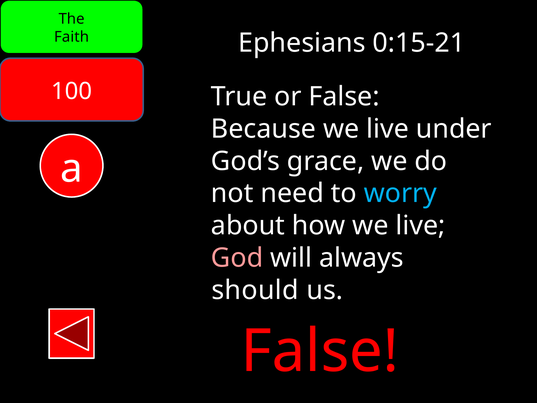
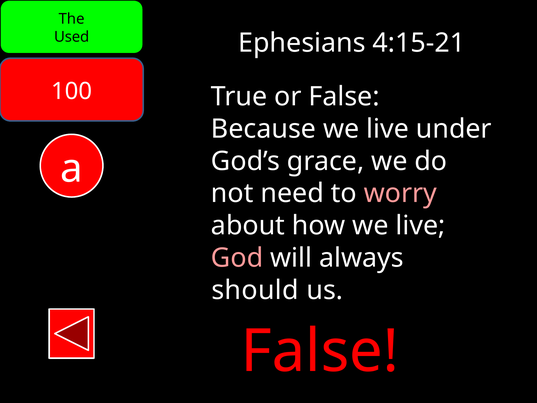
Faith: Faith -> Used
0:15-21: 0:15-21 -> 4:15-21
worry colour: light blue -> pink
